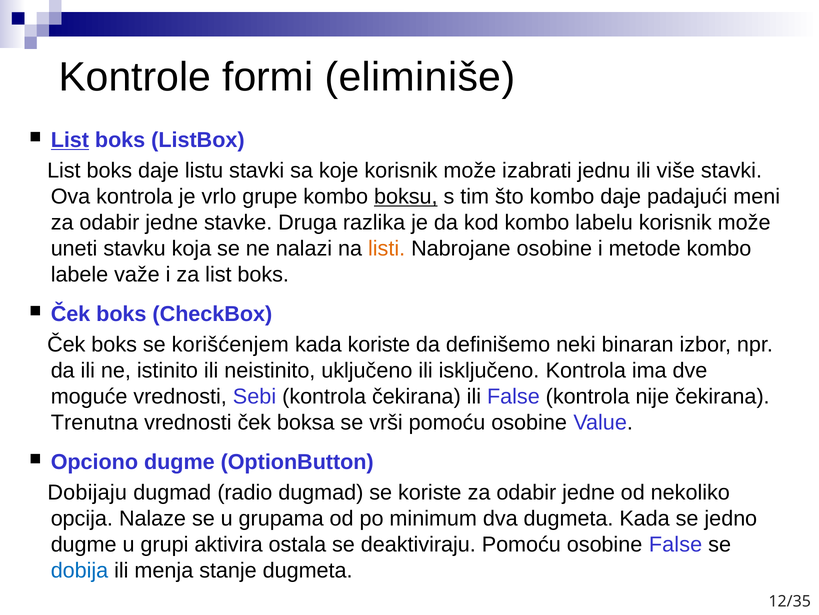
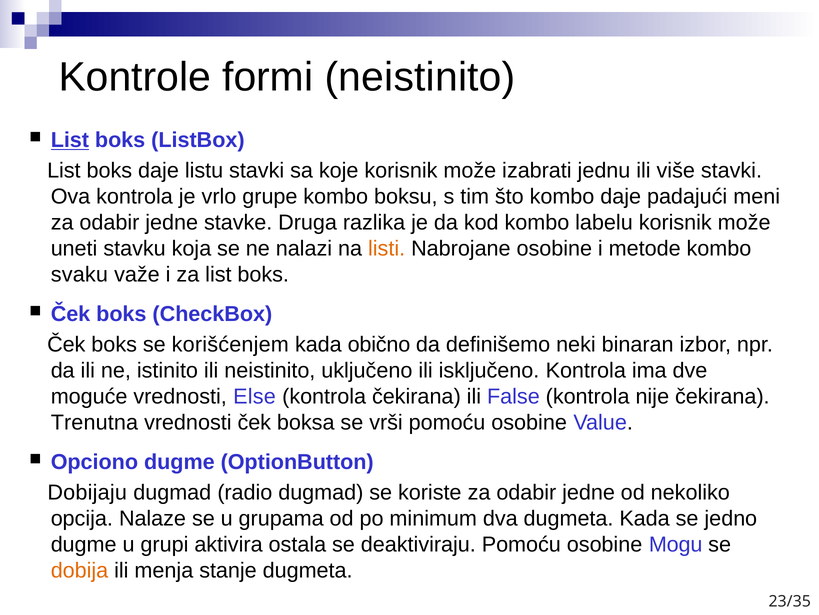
formi eliminiše: eliminiše -> neistinito
boksu underline: present -> none
labele: labele -> svaku
kada koriste: koriste -> obično
Sebi: Sebi -> Else
osobine False: False -> Mogu
dobija colour: blue -> orange
12/35: 12/35 -> 23/35
